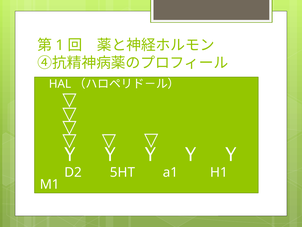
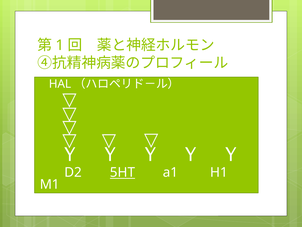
5HT underline: none -> present
